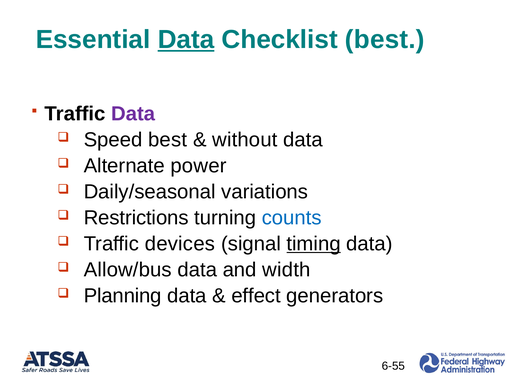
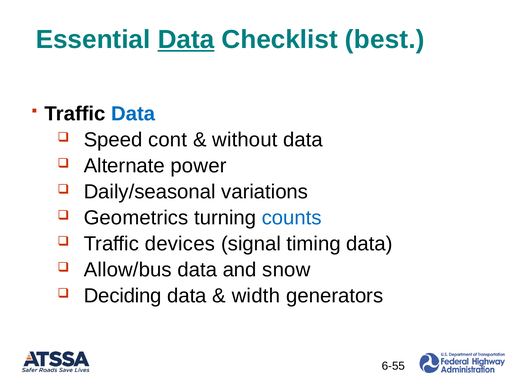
Data at (133, 114) colour: purple -> blue
Speed best: best -> cont
Restrictions: Restrictions -> Geometrics
timing underline: present -> none
width: width -> snow
Planning: Planning -> Deciding
effect: effect -> width
